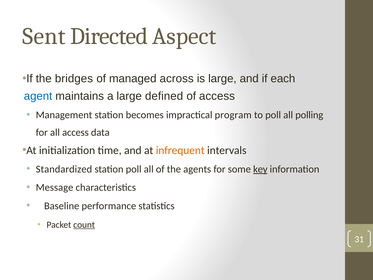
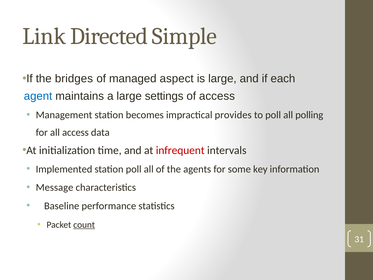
Sent: Sent -> Link
Aspect: Aspect -> Simple
across: across -> aspect
defined: defined -> settings
program: program -> provides
infrequent colour: orange -> red
Standardized: Standardized -> Implemented
key underline: present -> none
